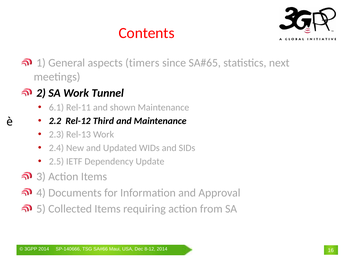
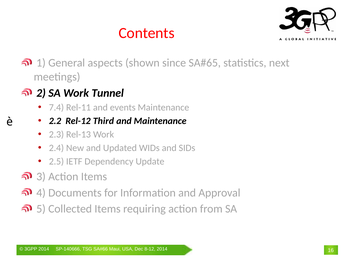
timers: timers -> shown
6.1: 6.1 -> 7.4
shown: shown -> events
